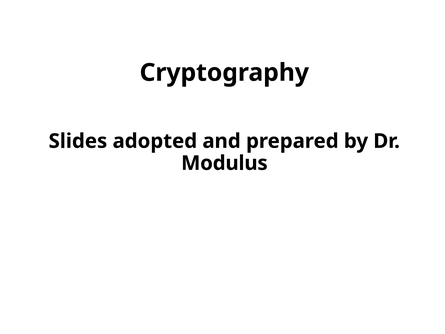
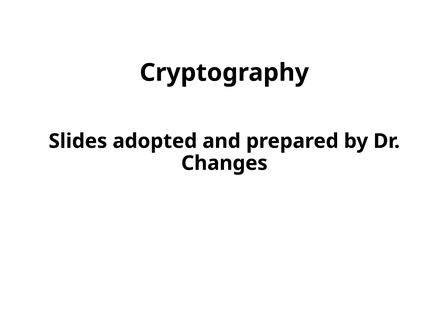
Modulus: Modulus -> Changes
